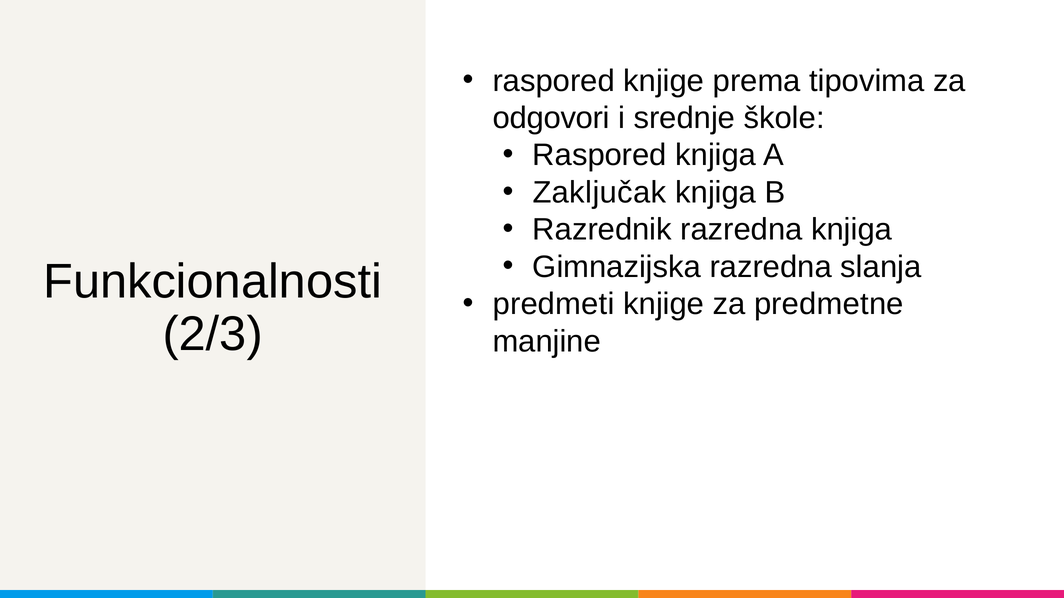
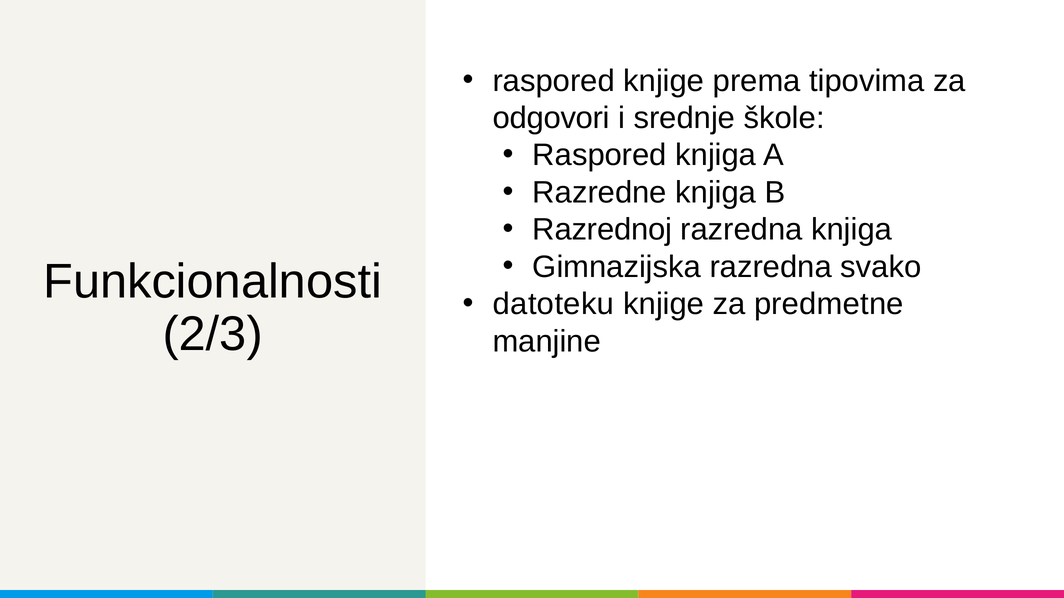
Zaključak: Zaključak -> Razredne
Razrednik: Razrednik -> Razrednoj
slanja: slanja -> svako
predmeti: predmeti -> datoteku
